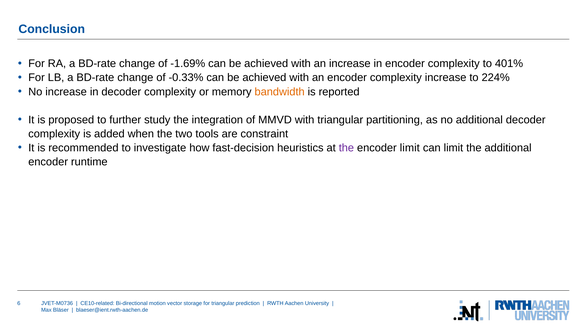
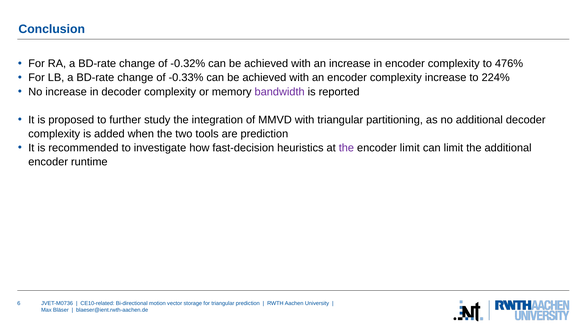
-1.69%: -1.69% -> -0.32%
401%: 401% -> 476%
bandwidth colour: orange -> purple
are constraint: constraint -> prediction
